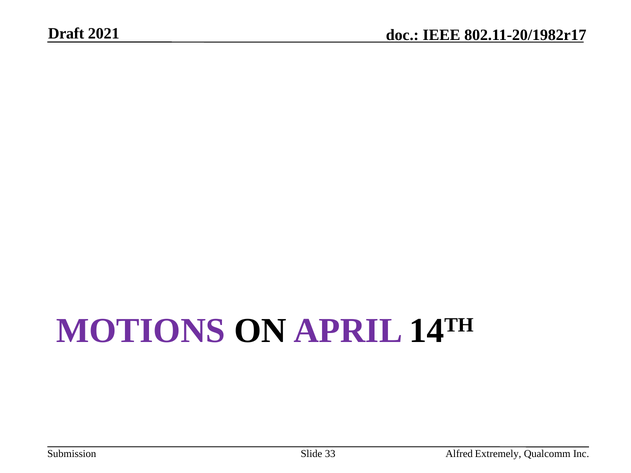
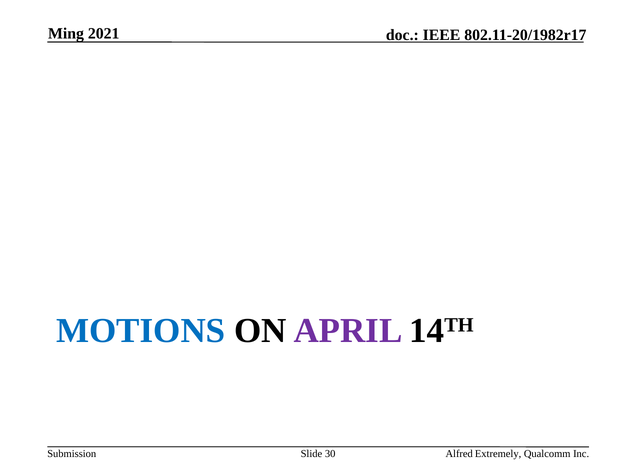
Draft: Draft -> Ming
MOTIONS colour: purple -> blue
33: 33 -> 30
